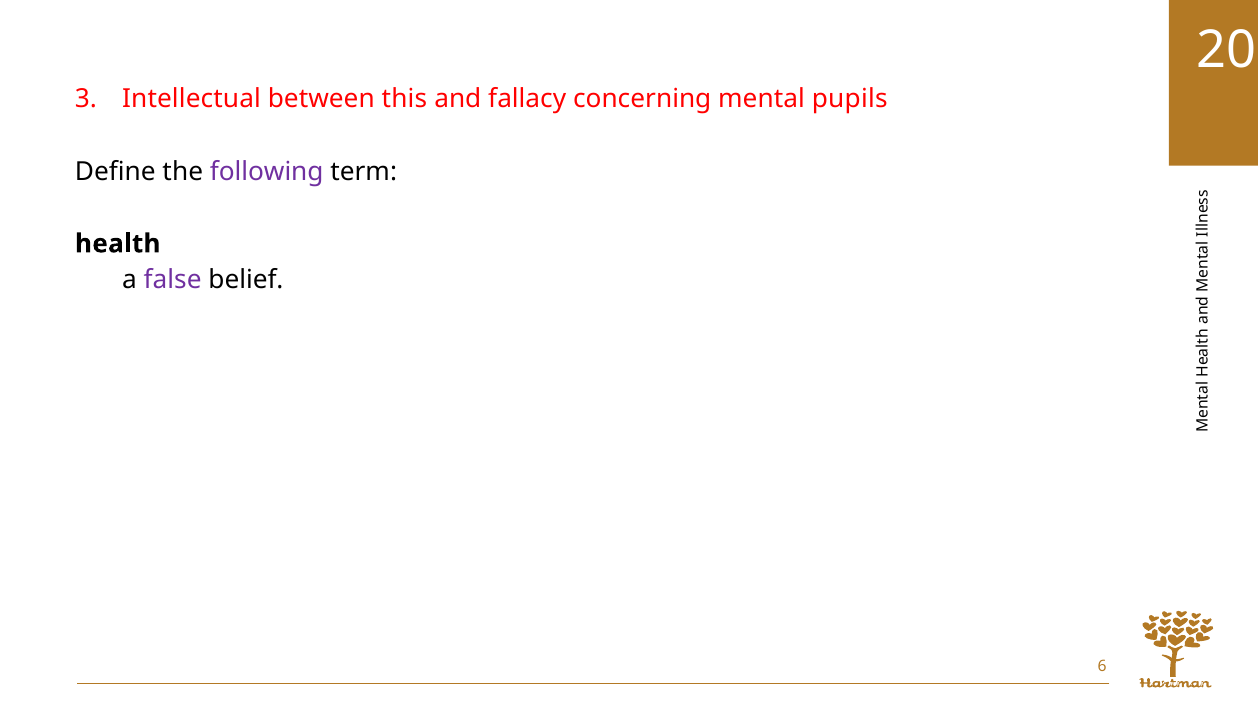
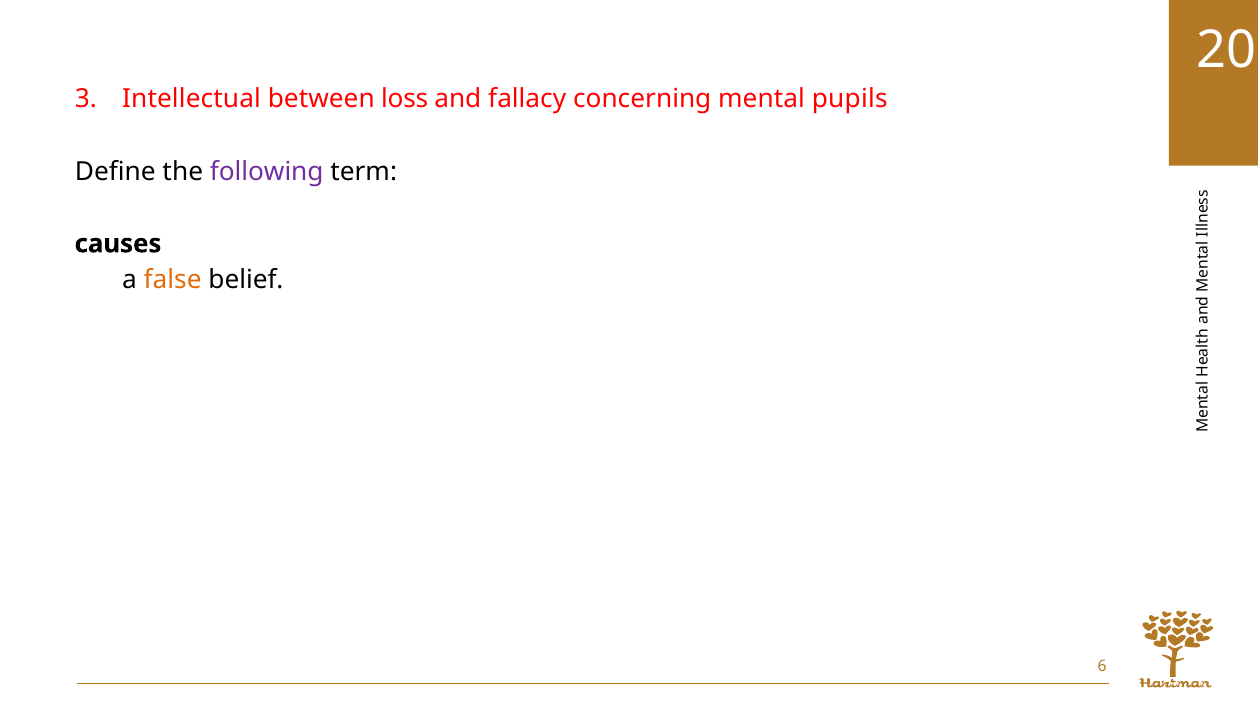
this: this -> loss
health: health -> causes
false colour: purple -> orange
